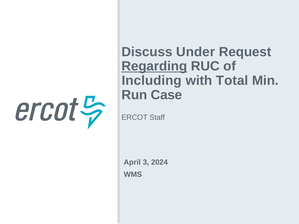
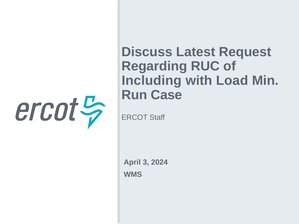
Under: Under -> Latest
Regarding underline: present -> none
Total: Total -> Load
